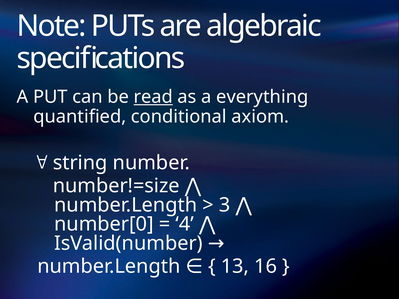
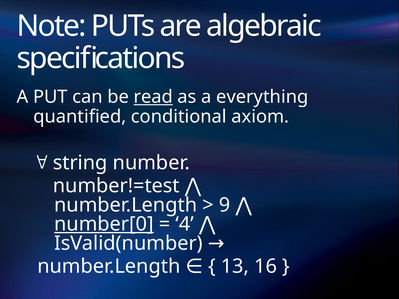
number!=size: number!=size -> number!=test
3: 3 -> 9
number[0 underline: none -> present
